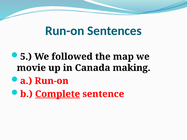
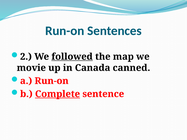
5: 5 -> 2
followed underline: none -> present
making: making -> canned
